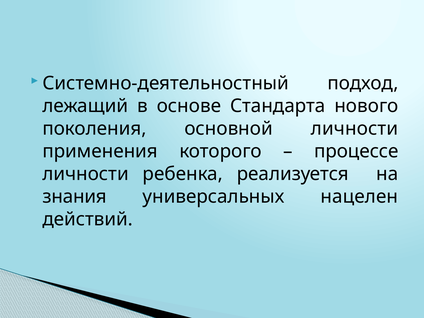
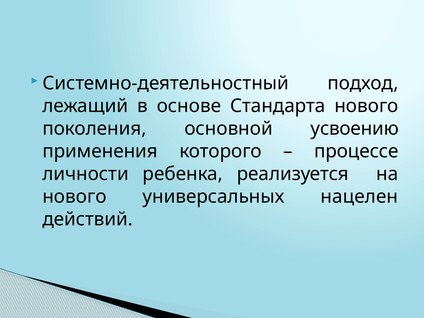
основной личности: личности -> усвоению
знания at (75, 196): знания -> нового
